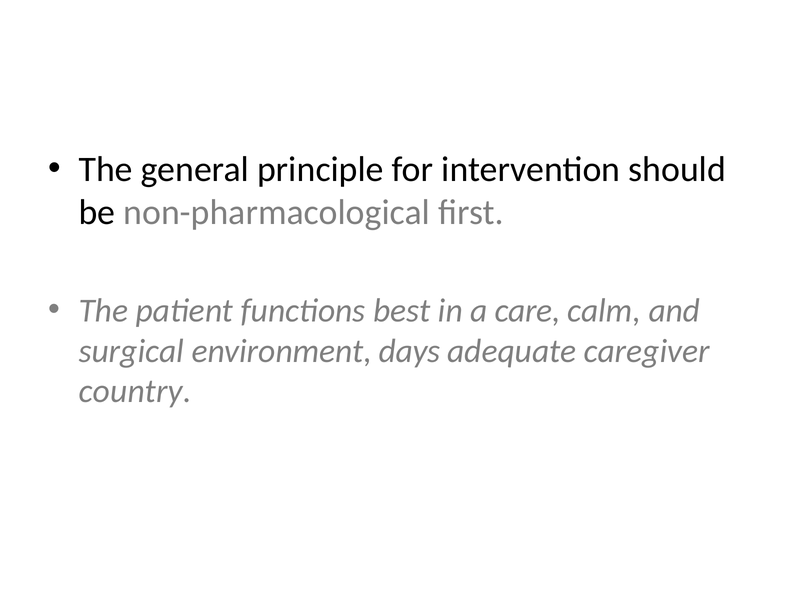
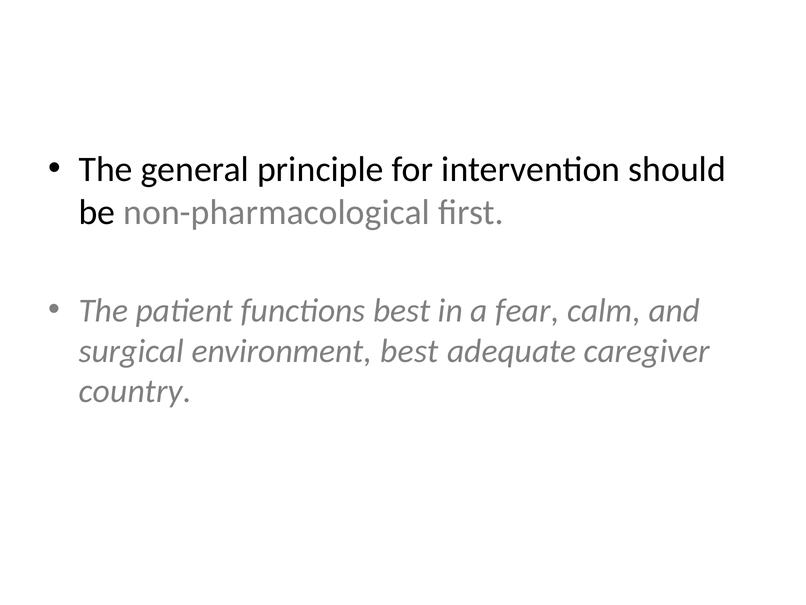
care: care -> fear
environment days: days -> best
